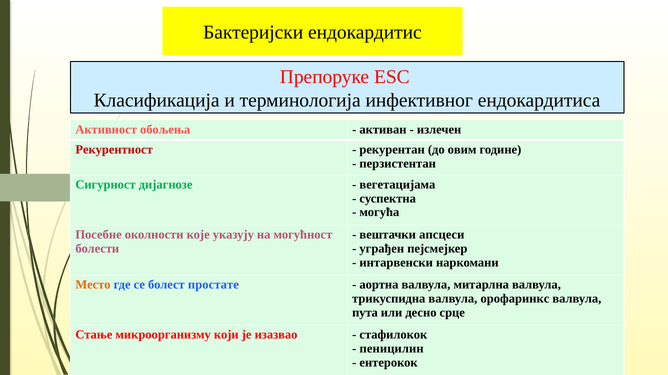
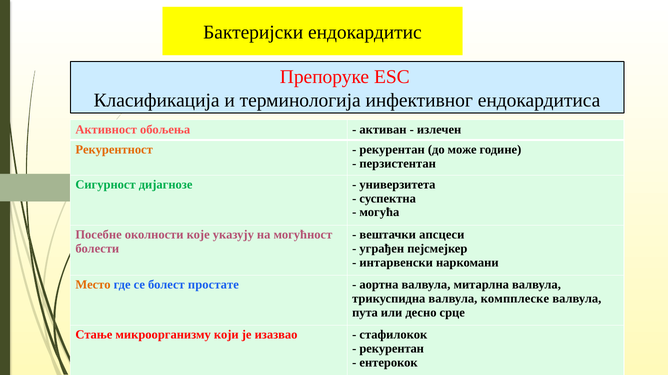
Рекурентност colour: red -> orange
овим: овим -> може
вегетацијама: вегетацијама -> универзитета
орофаринкс: орофаринкс -> компплеске
пеницилин at (392, 349): пеницилин -> рекурентан
